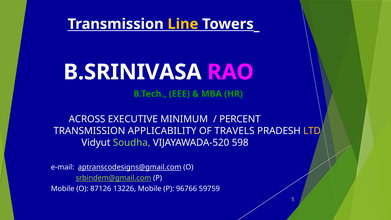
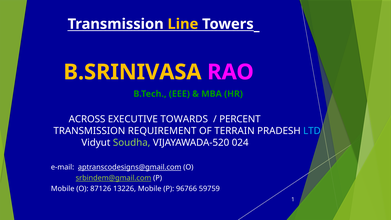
B.SRINIVASA colour: white -> yellow
MINIMUM: MINIMUM -> TOWARDS
APPLICABILITY: APPLICABILITY -> REQUIREMENT
TRAVELS: TRAVELS -> TERRAIN
LTD colour: yellow -> light blue
598: 598 -> 024
